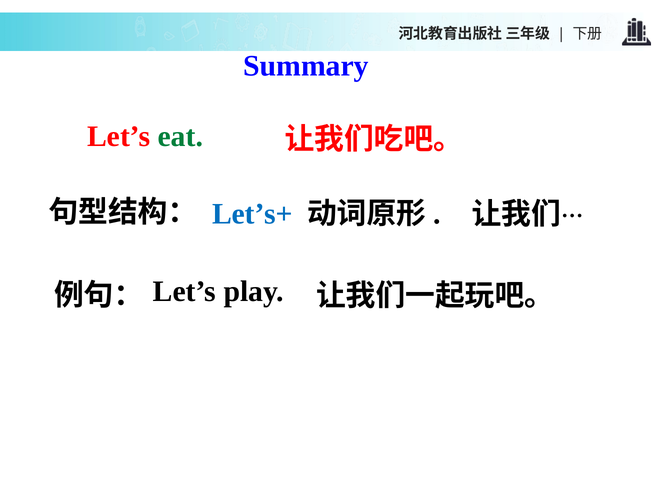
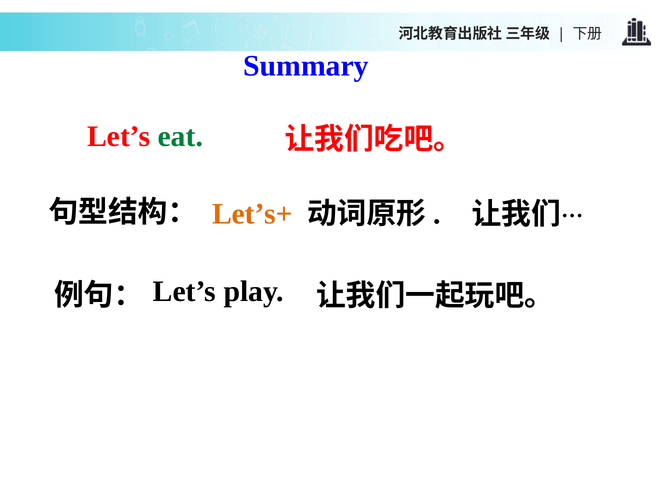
Let’s+ colour: blue -> orange
